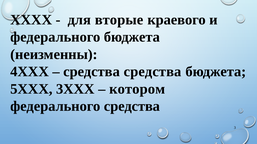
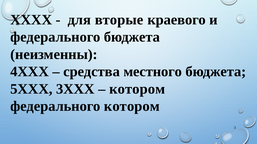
средства средства: средства -> местного
федерального средства: средства -> котором
